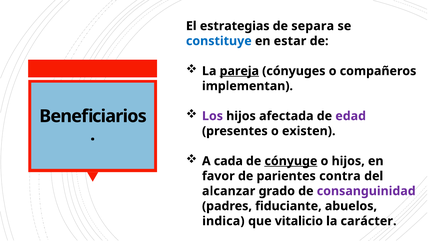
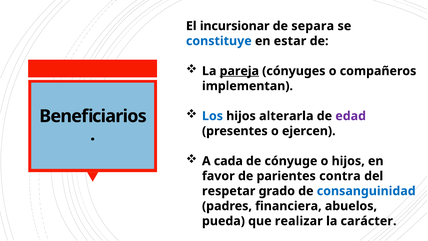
estrategias: estrategias -> incursionar
Los colour: purple -> blue
afectada: afectada -> alterarla
existen: existen -> ejercen
cónyuge underline: present -> none
alcanzar: alcanzar -> respetar
consanguinidad colour: purple -> blue
fiduciante: fiduciante -> financiera
indica: indica -> pueda
vitalicio: vitalicio -> realizar
